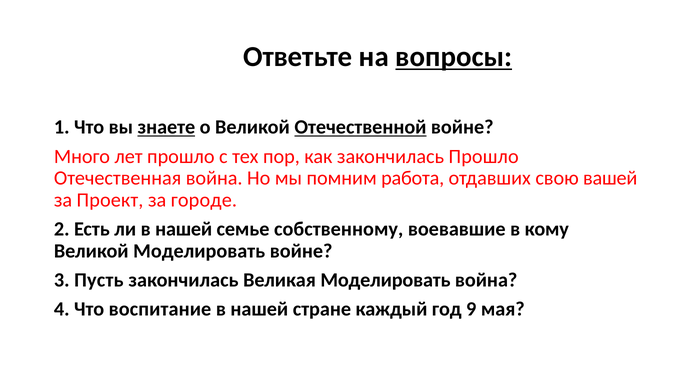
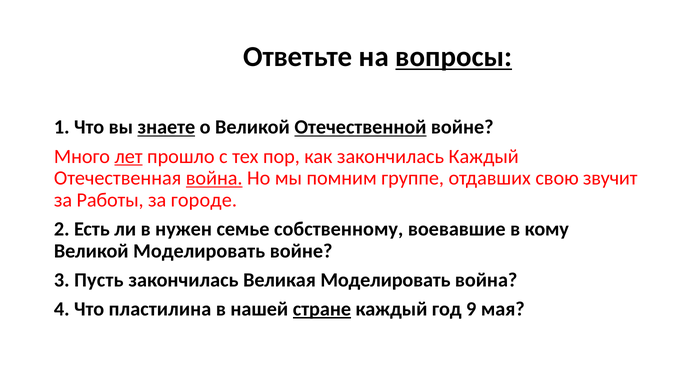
лет underline: none -> present
закончилась Прошло: Прошло -> Каждый
война at (214, 178) underline: none -> present
работа: работа -> группе
вашей: вашей -> звучит
Проект: Проект -> Работы
ли в нашей: нашей -> нужен
воспитание: воспитание -> пластилина
стране underline: none -> present
